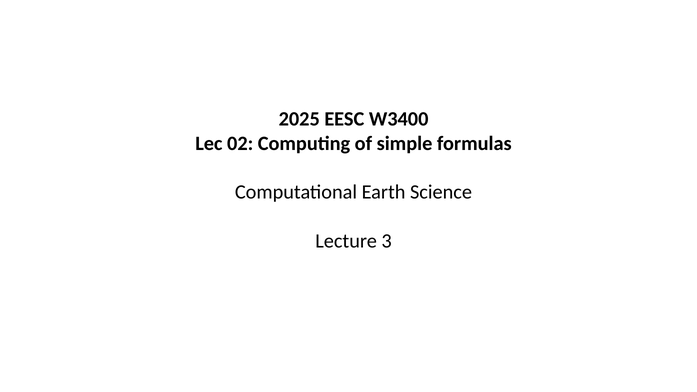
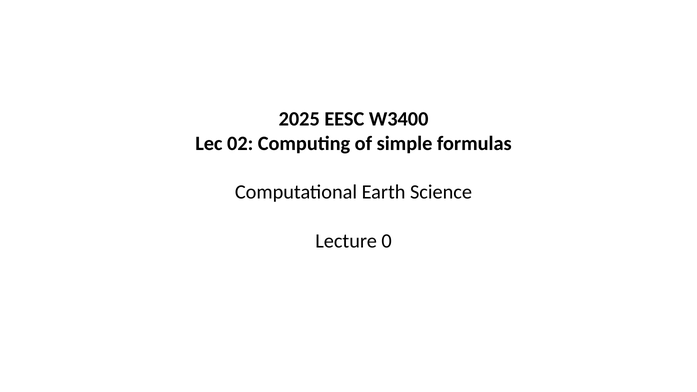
3: 3 -> 0
